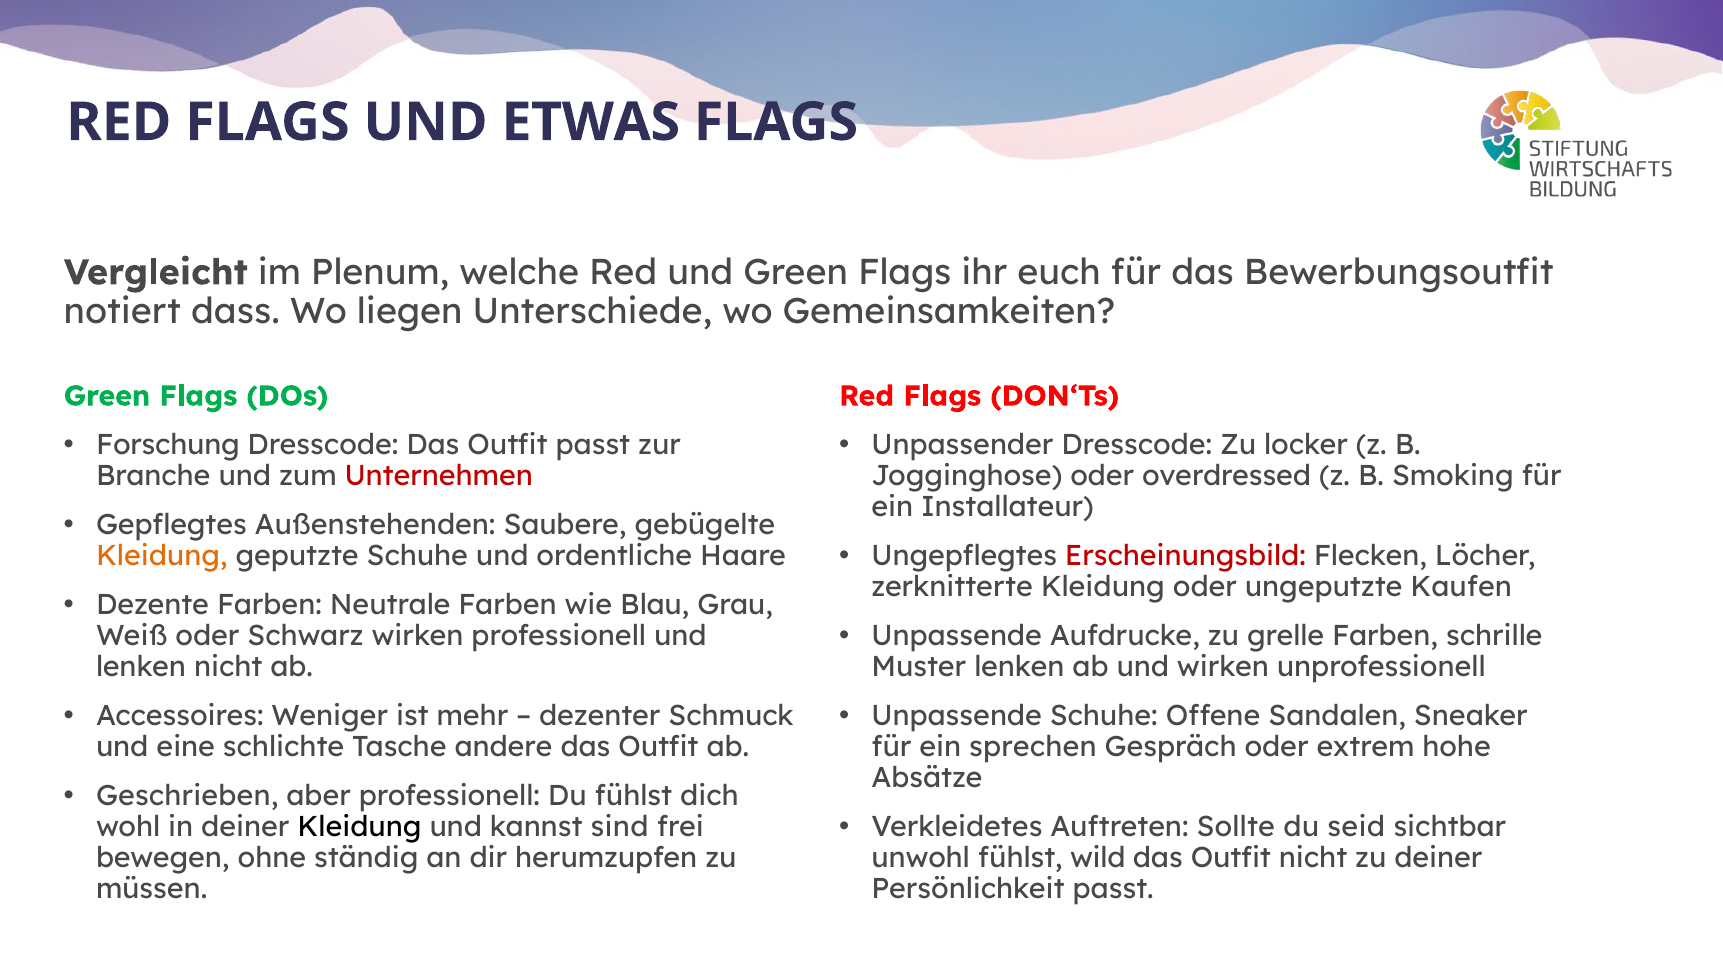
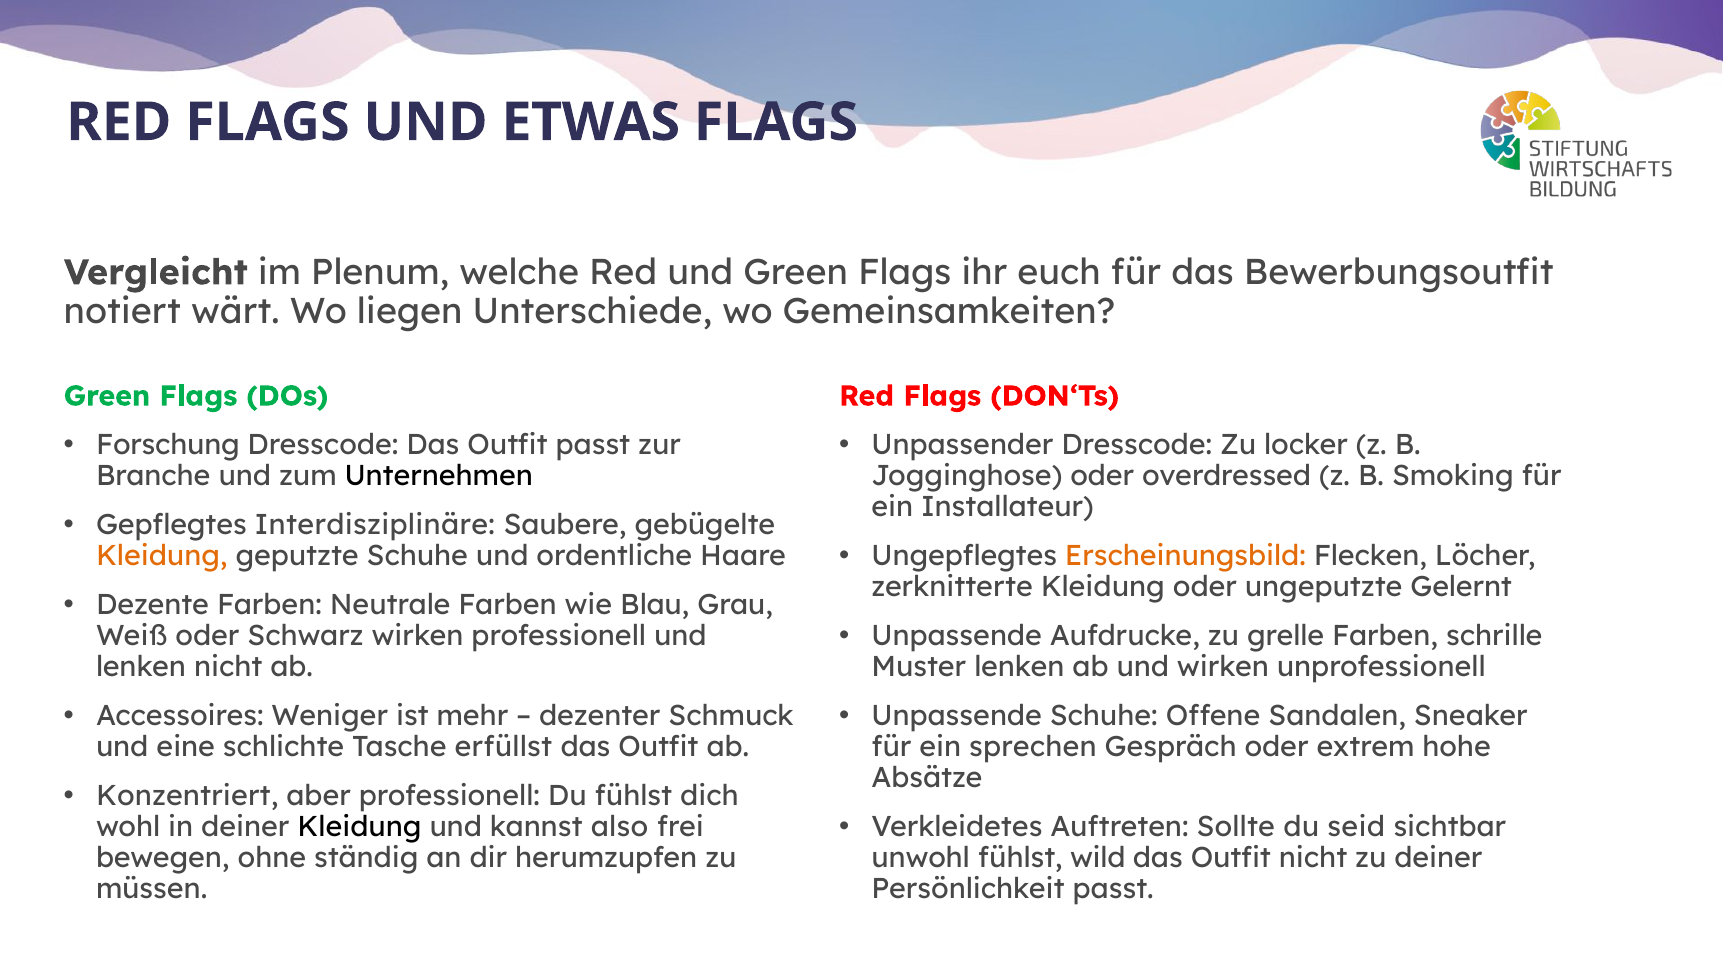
dass: dass -> wärt
Unternehmen colour: red -> black
Außenstehenden: Außenstehenden -> Interdisziplinäre
Erscheinungsbild colour: red -> orange
Kaufen: Kaufen -> Gelernt
andere: andere -> erfüllst
Geschrieben: Geschrieben -> Konzentriert
sind: sind -> also
